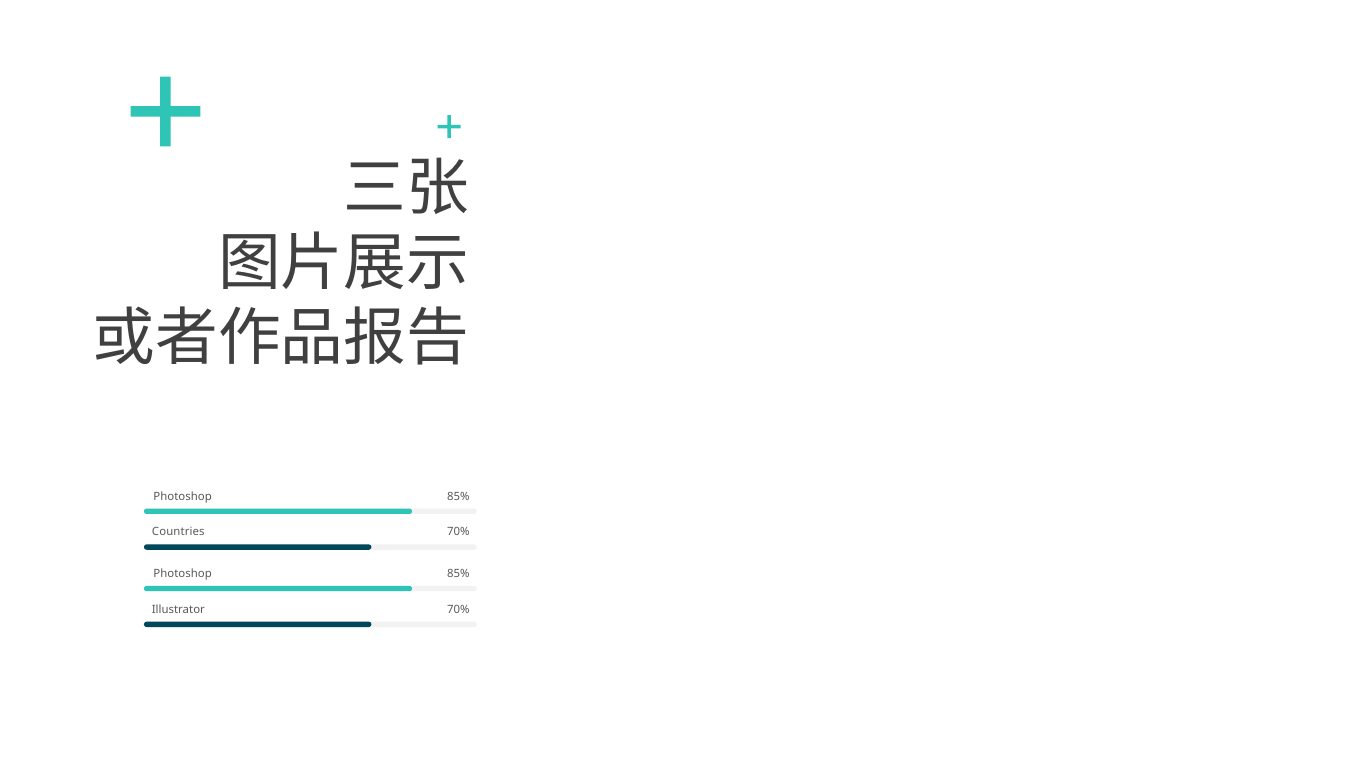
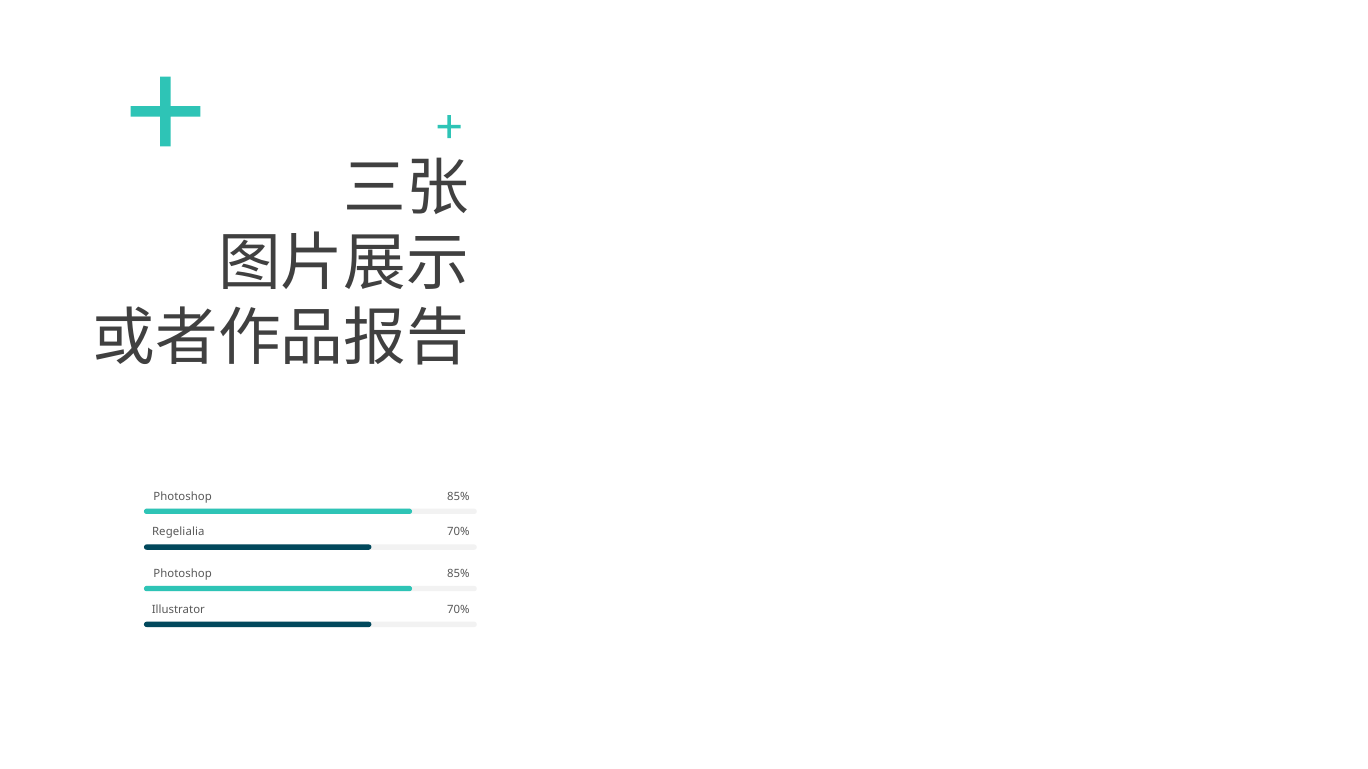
Countries: Countries -> Regelialia
